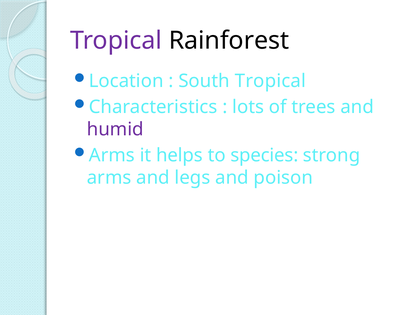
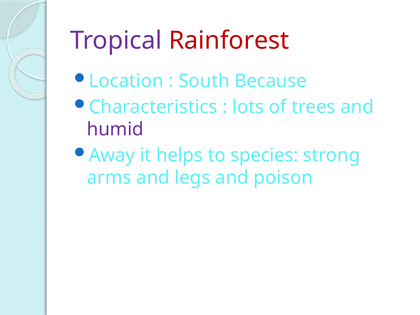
Rainforest colour: black -> red
South Tropical: Tropical -> Because
Arms at (112, 155): Arms -> Away
